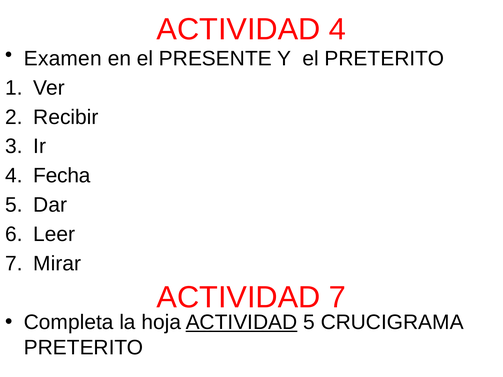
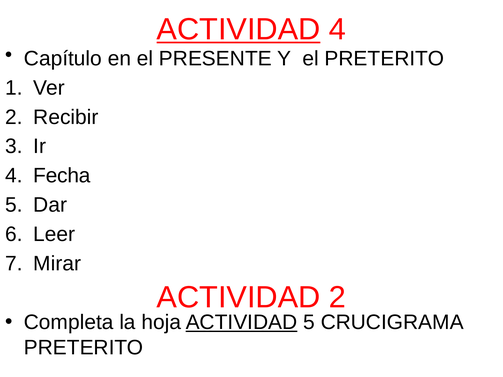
ACTIVIDAD at (239, 29) underline: none -> present
Examen: Examen -> Capítulo
ACTIVIDAD 7: 7 -> 2
